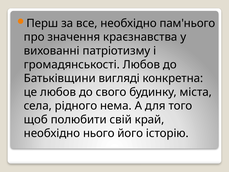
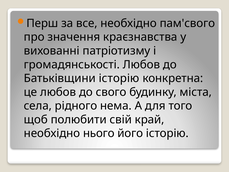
пам'нього: пам'нього -> пам'свого
Батьківщини вигляді: вигляді -> історію
